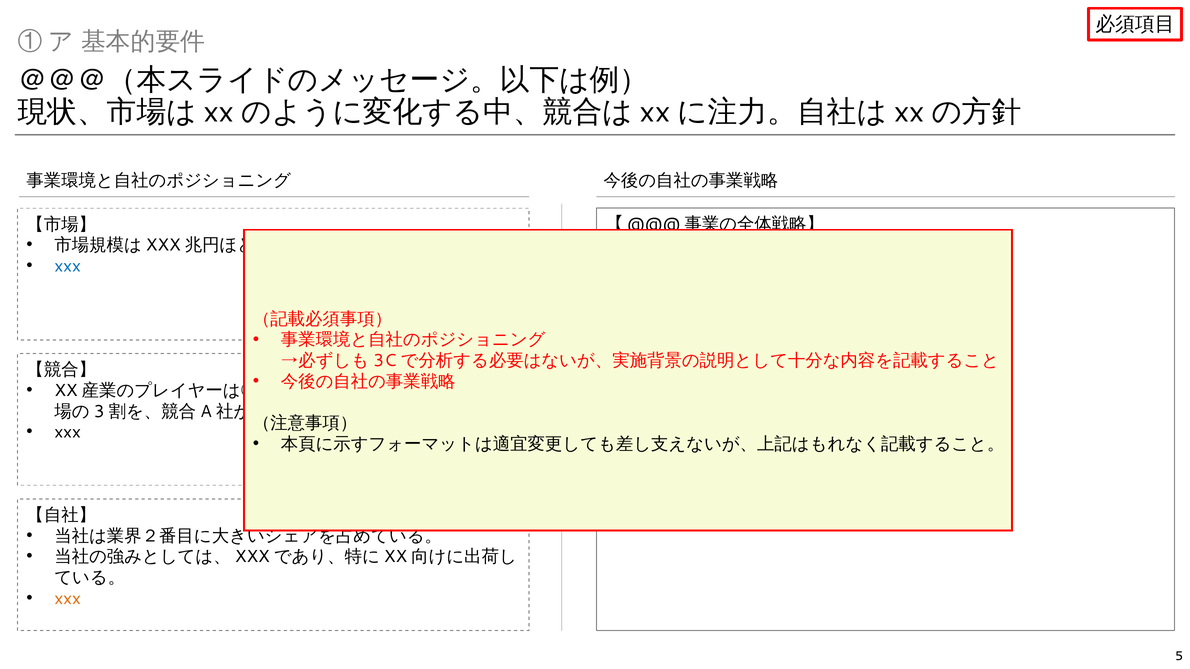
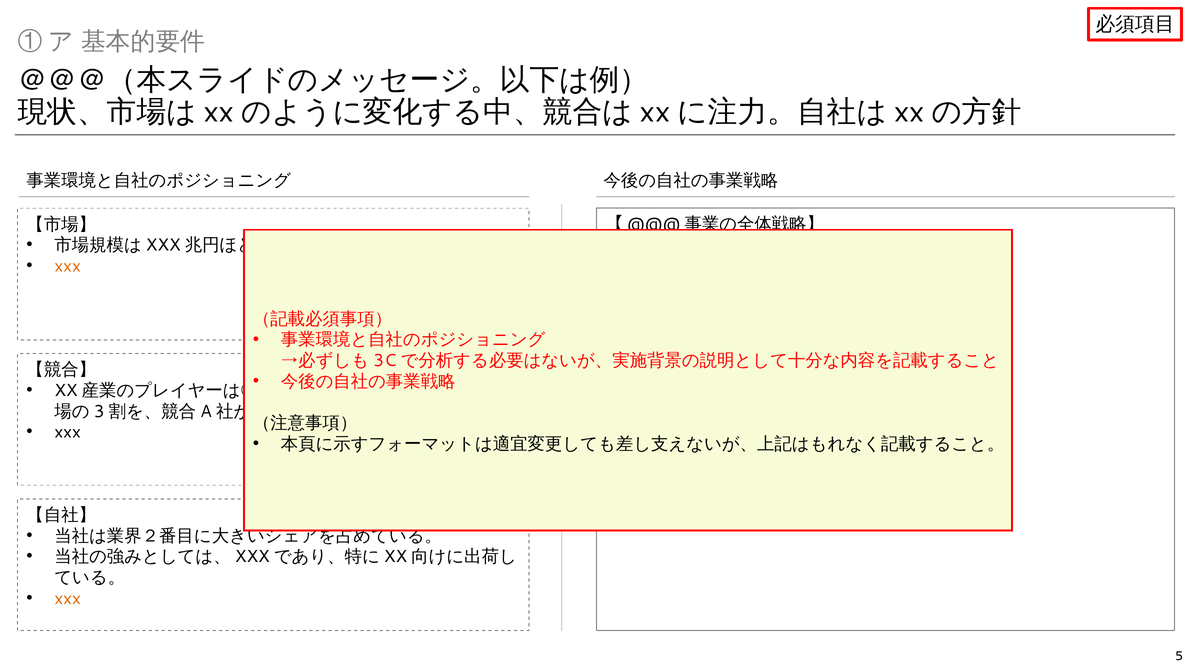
xxx at (68, 266) colour: blue -> orange
